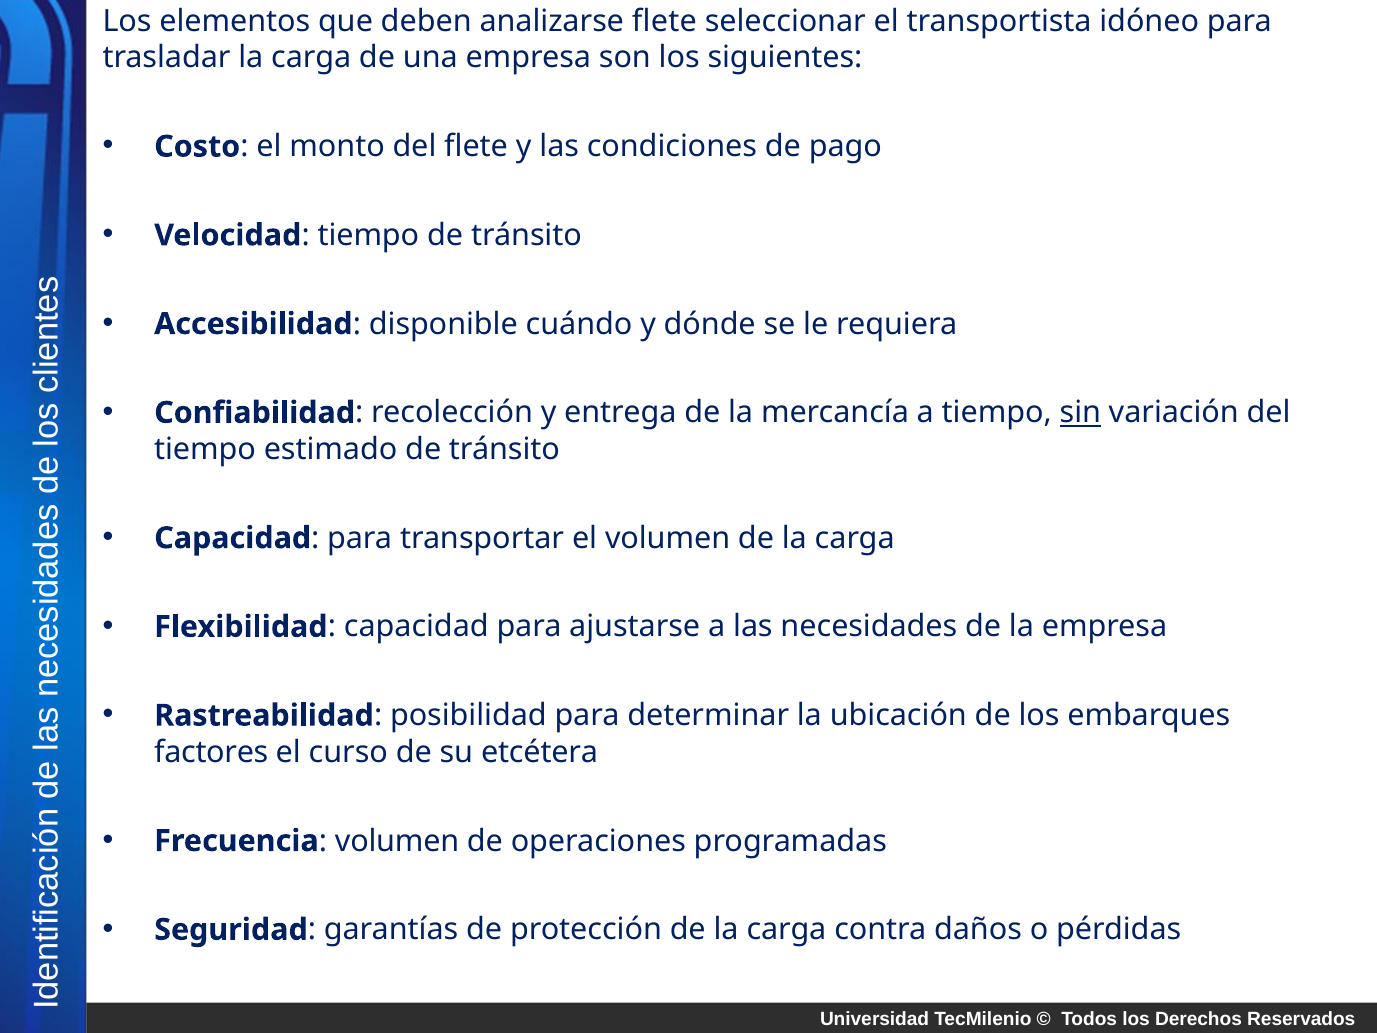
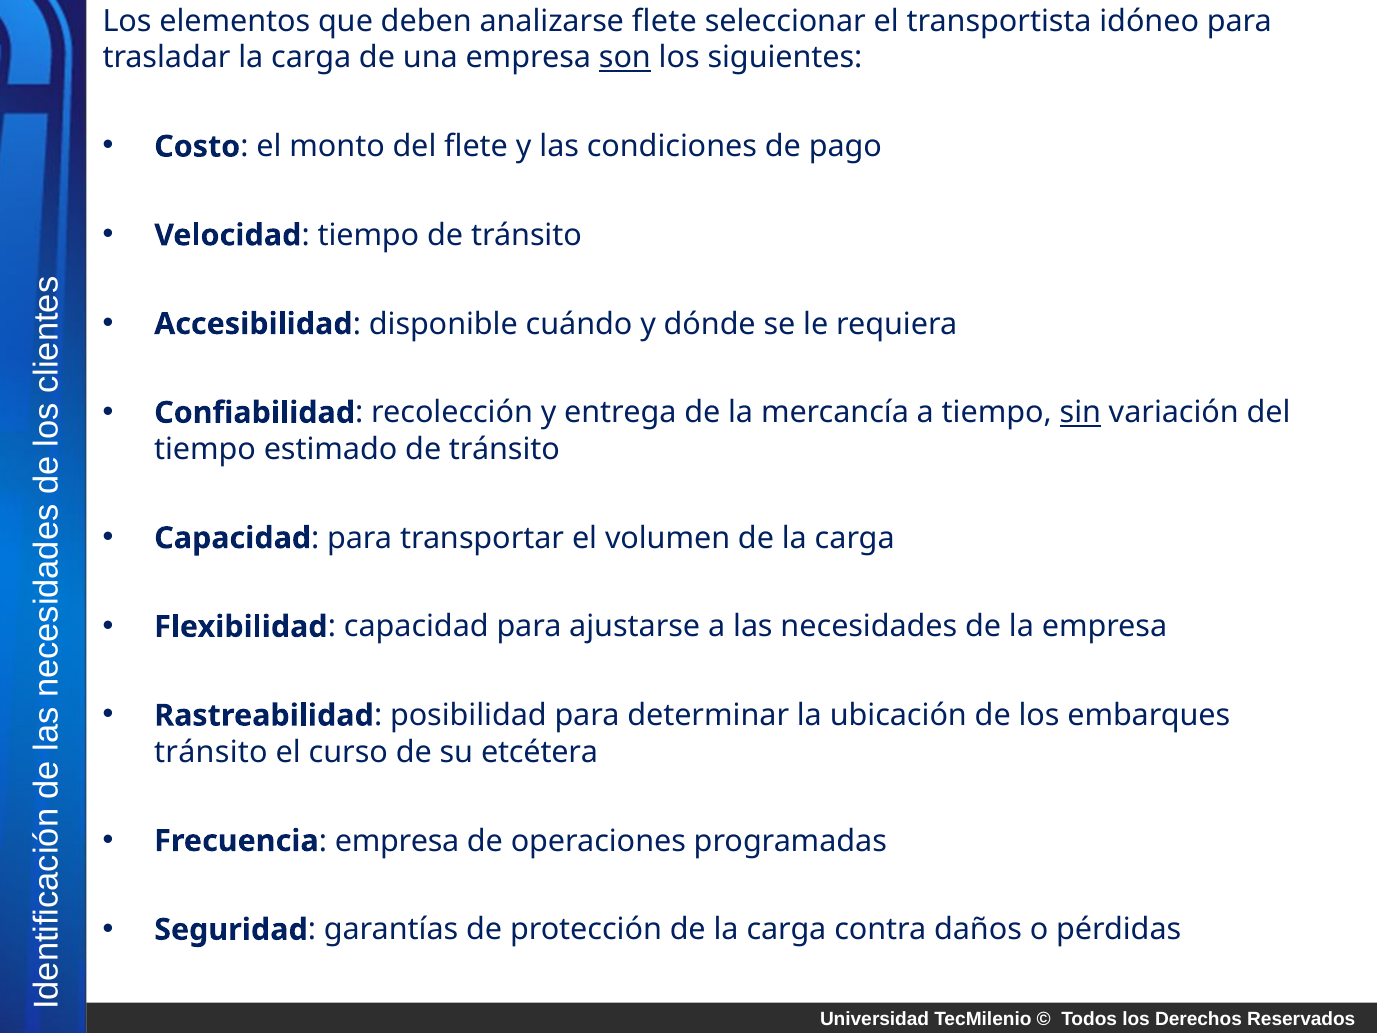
son underline: none -> present
factores at (211, 752): factores -> tránsito
Frecuencia volumen: volumen -> empresa
